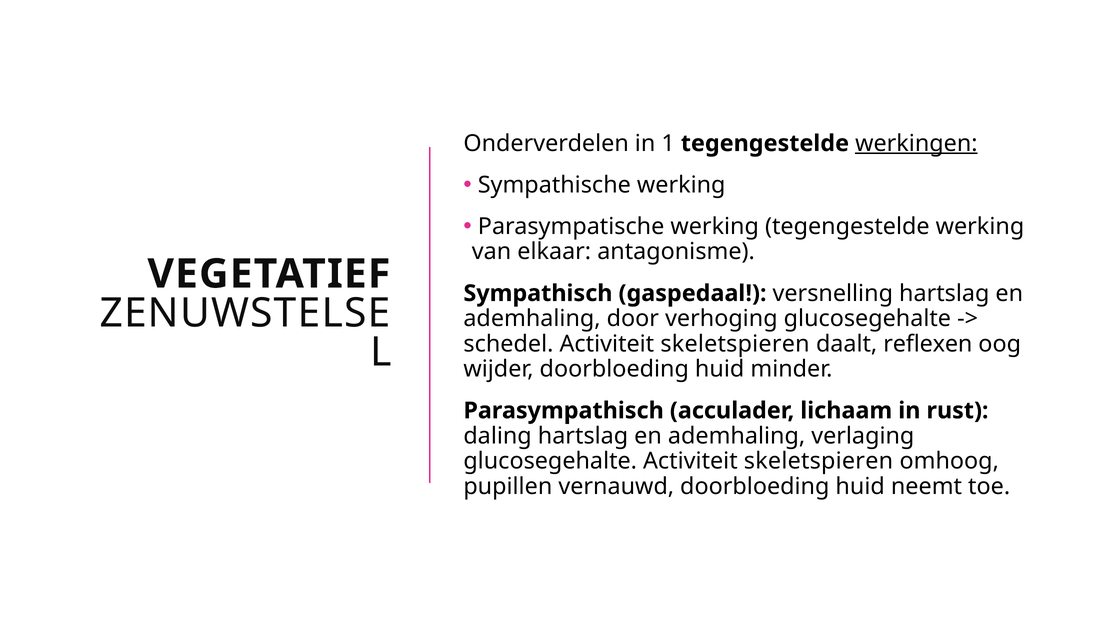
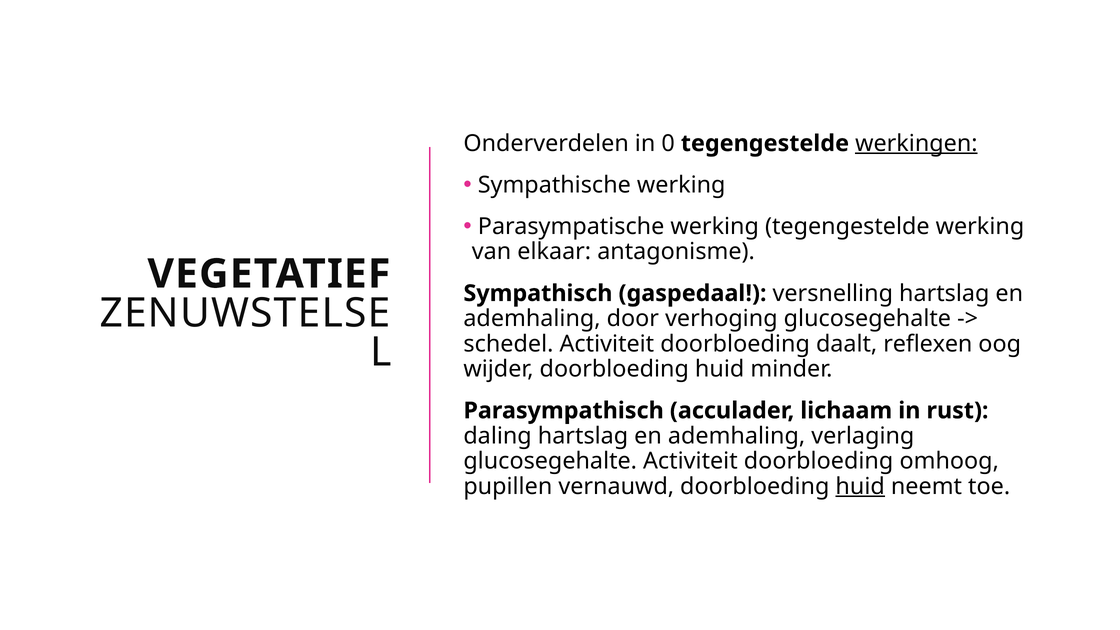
1: 1 -> 0
skeletspieren at (735, 344): skeletspieren -> doorbloeding
glucosegehalte Activiteit skeletspieren: skeletspieren -> doorbloeding
huid at (860, 486) underline: none -> present
